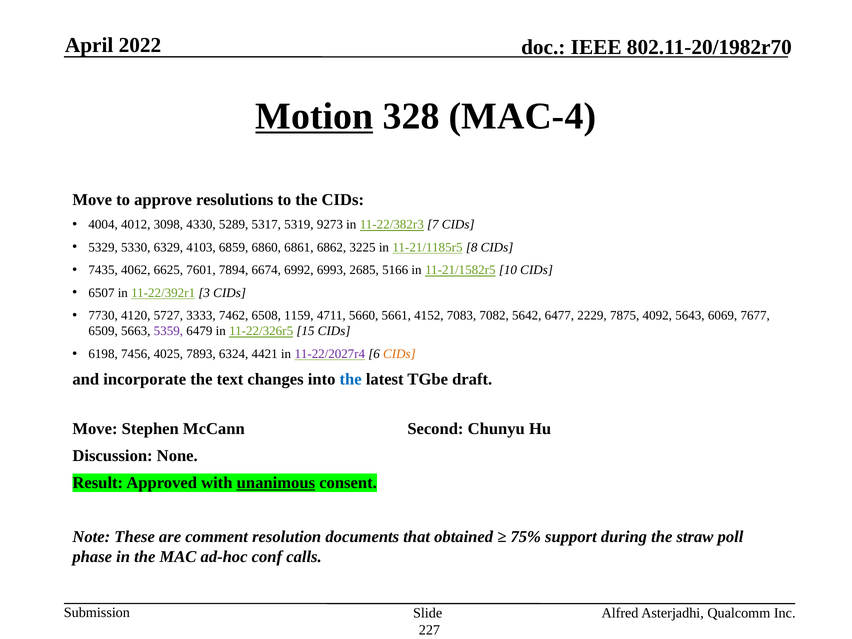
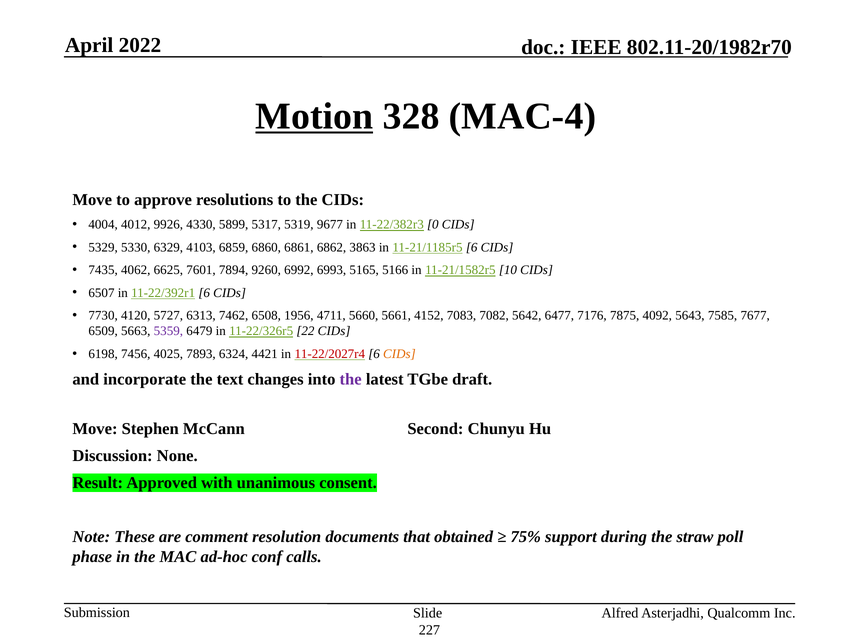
3098: 3098 -> 9926
5289: 5289 -> 5899
9273: 9273 -> 9677
7: 7 -> 0
3225: 3225 -> 3863
11-21/1185r5 8: 8 -> 6
6674: 6674 -> 9260
2685: 2685 -> 5165
11-22/392r1 3: 3 -> 6
3333: 3333 -> 6313
1159: 1159 -> 1956
2229: 2229 -> 7176
6069: 6069 -> 7585
15: 15 -> 22
11-22/2027r4 colour: purple -> red
the at (351, 379) colour: blue -> purple
unanimous underline: present -> none
